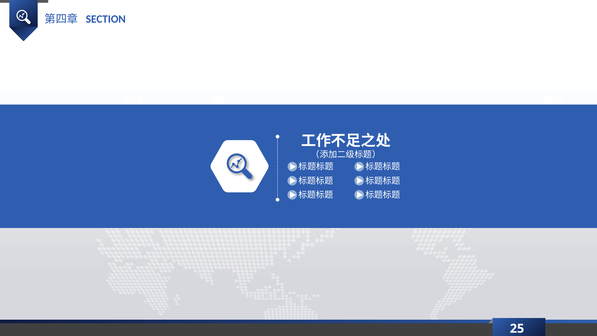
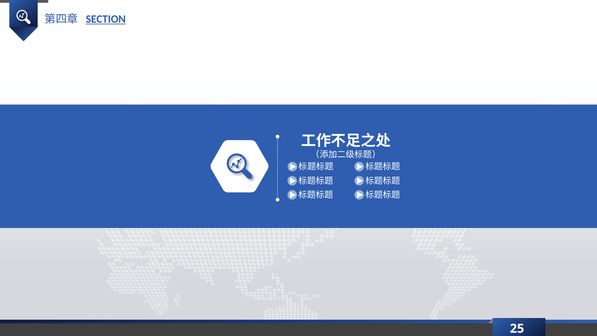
SECTION underline: none -> present
